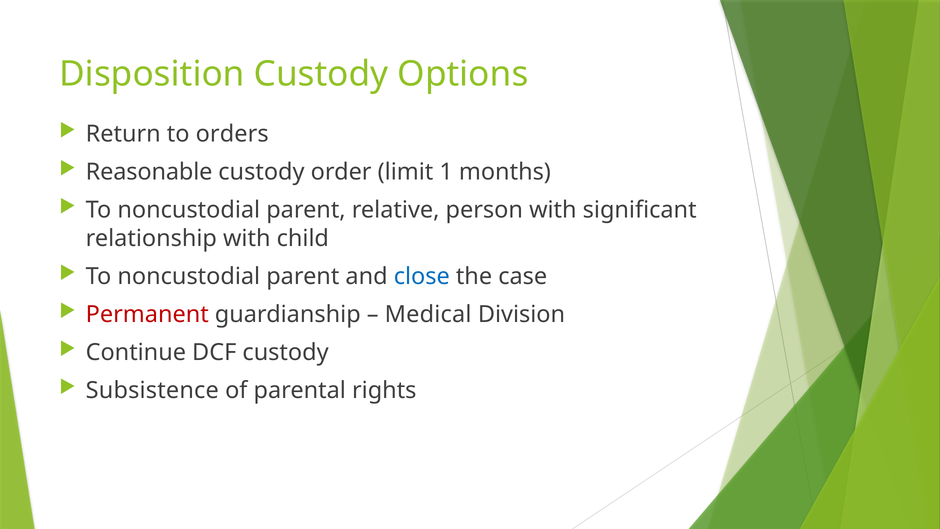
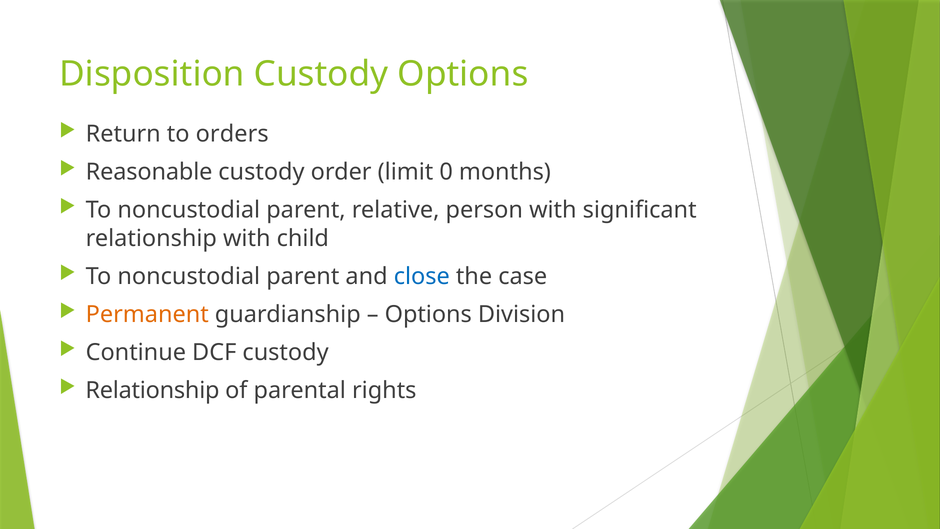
1: 1 -> 0
Permanent colour: red -> orange
Medical at (428, 314): Medical -> Options
Subsistence at (152, 390): Subsistence -> Relationship
